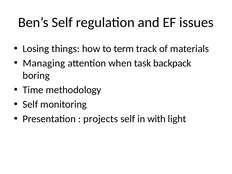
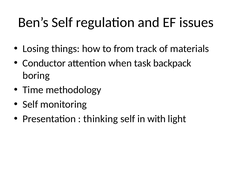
term: term -> from
Managing: Managing -> Conductor
projects: projects -> thinking
